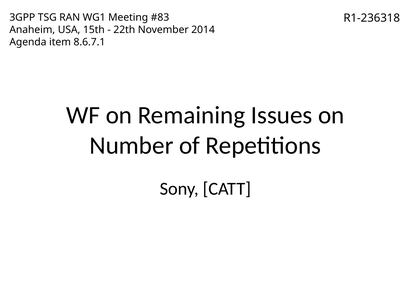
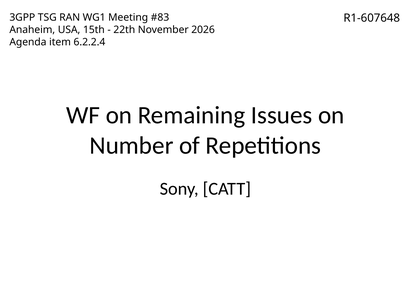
R1-236318: R1-236318 -> R1-607648
2014: 2014 -> 2026
8.6.7.1: 8.6.7.1 -> 6.2.2.4
